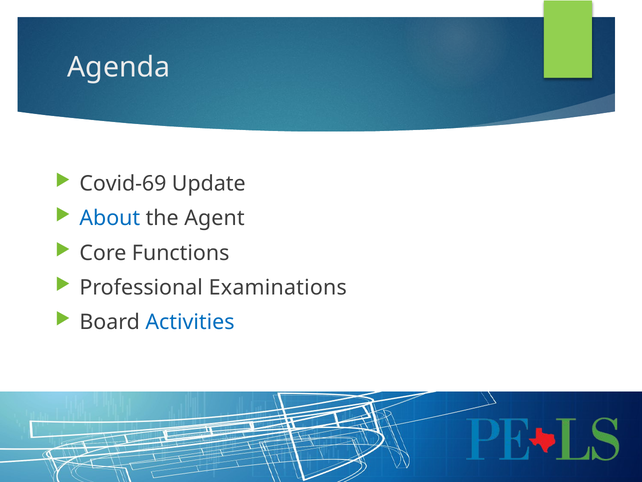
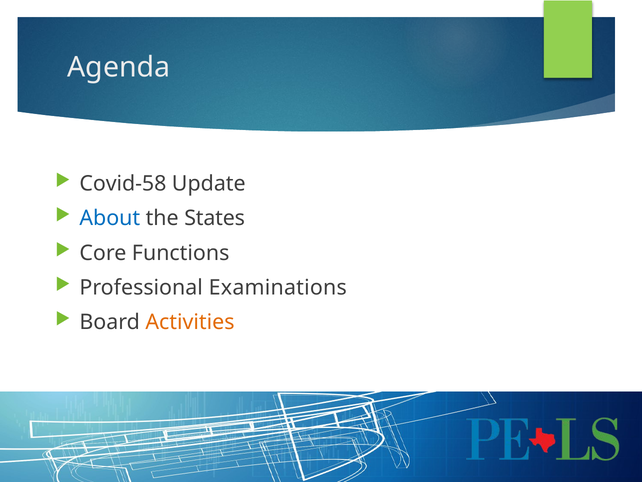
Covid-69: Covid-69 -> Covid-58
Agent: Agent -> States
Activities colour: blue -> orange
